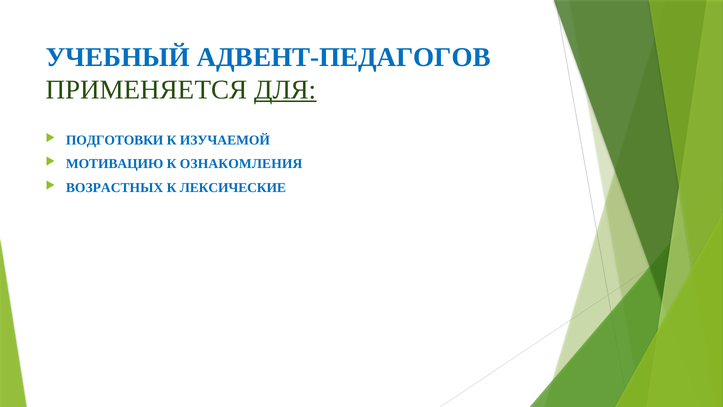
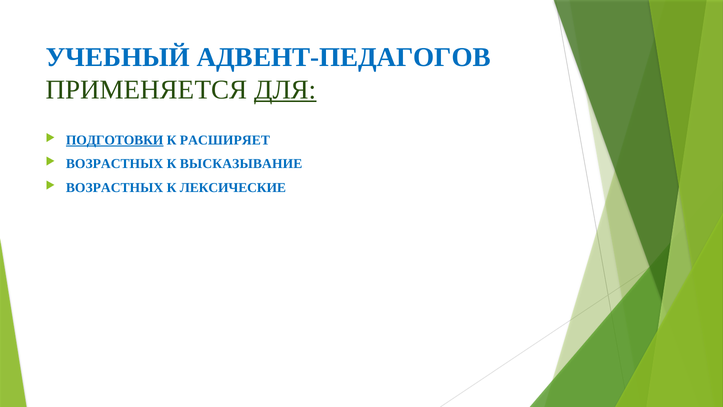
ПОДГОТОВКИ underline: none -> present
ИЗУЧАЕМОЙ: ИЗУЧАЕМОЙ -> РАСШИРЯЕТ
МОТИВАЦИЮ at (115, 164): МОТИВАЦИЮ -> ВОЗРАСТНЫХ
ОЗНАКОМЛЕНИЯ: ОЗНАКОМЛЕНИЯ -> ВЫСКАЗЫВАНИЕ
